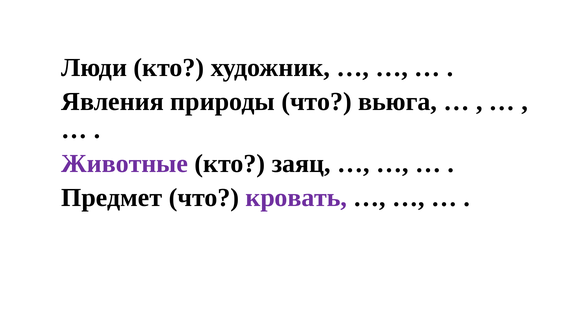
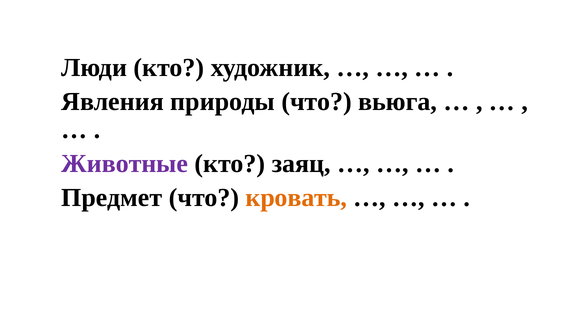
кровать colour: purple -> orange
